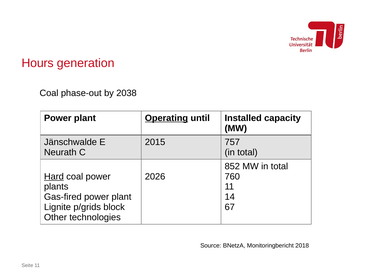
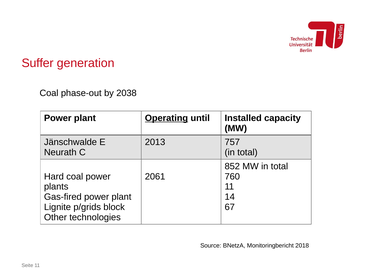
Hours: Hours -> Suffer
2015: 2015 -> 2013
Hard underline: present -> none
2026: 2026 -> 2061
